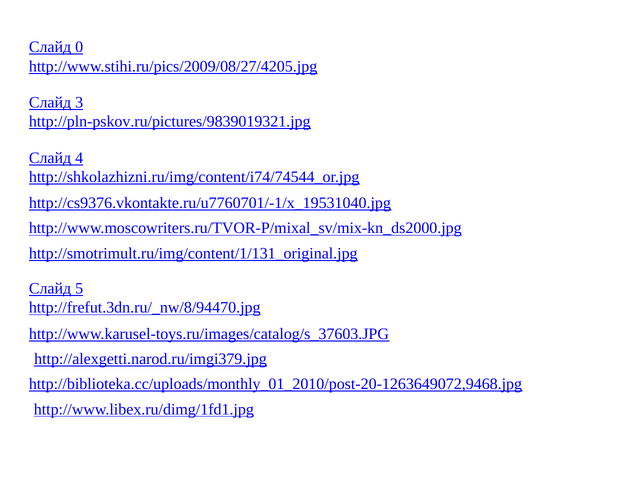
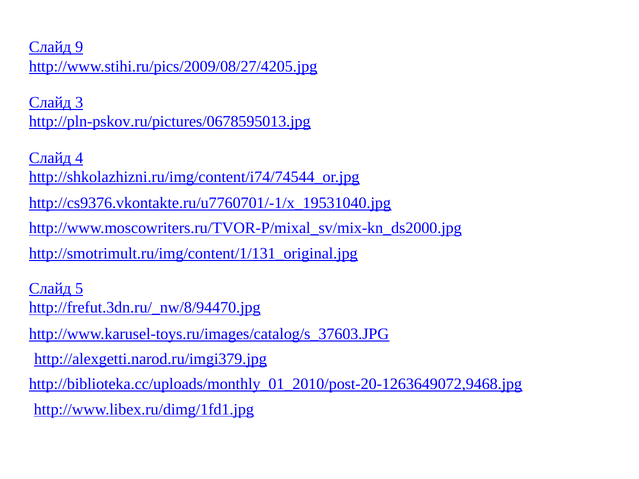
0: 0 -> 9
http://pln-pskov.ru/pictures/9839019321.jpg: http://pln-pskov.ru/pictures/9839019321.jpg -> http://pln-pskov.ru/pictures/0678595013.jpg
